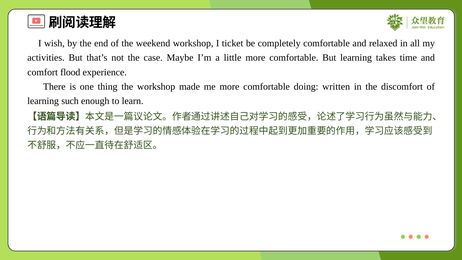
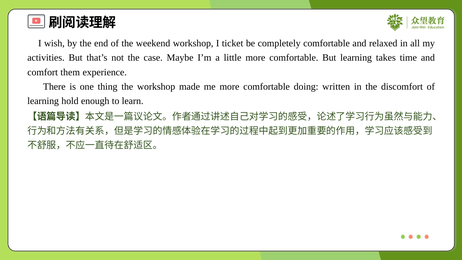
flood: flood -> them
such: such -> hold
